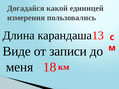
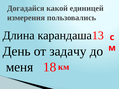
Виде: Виде -> День
записи: записи -> задачу
